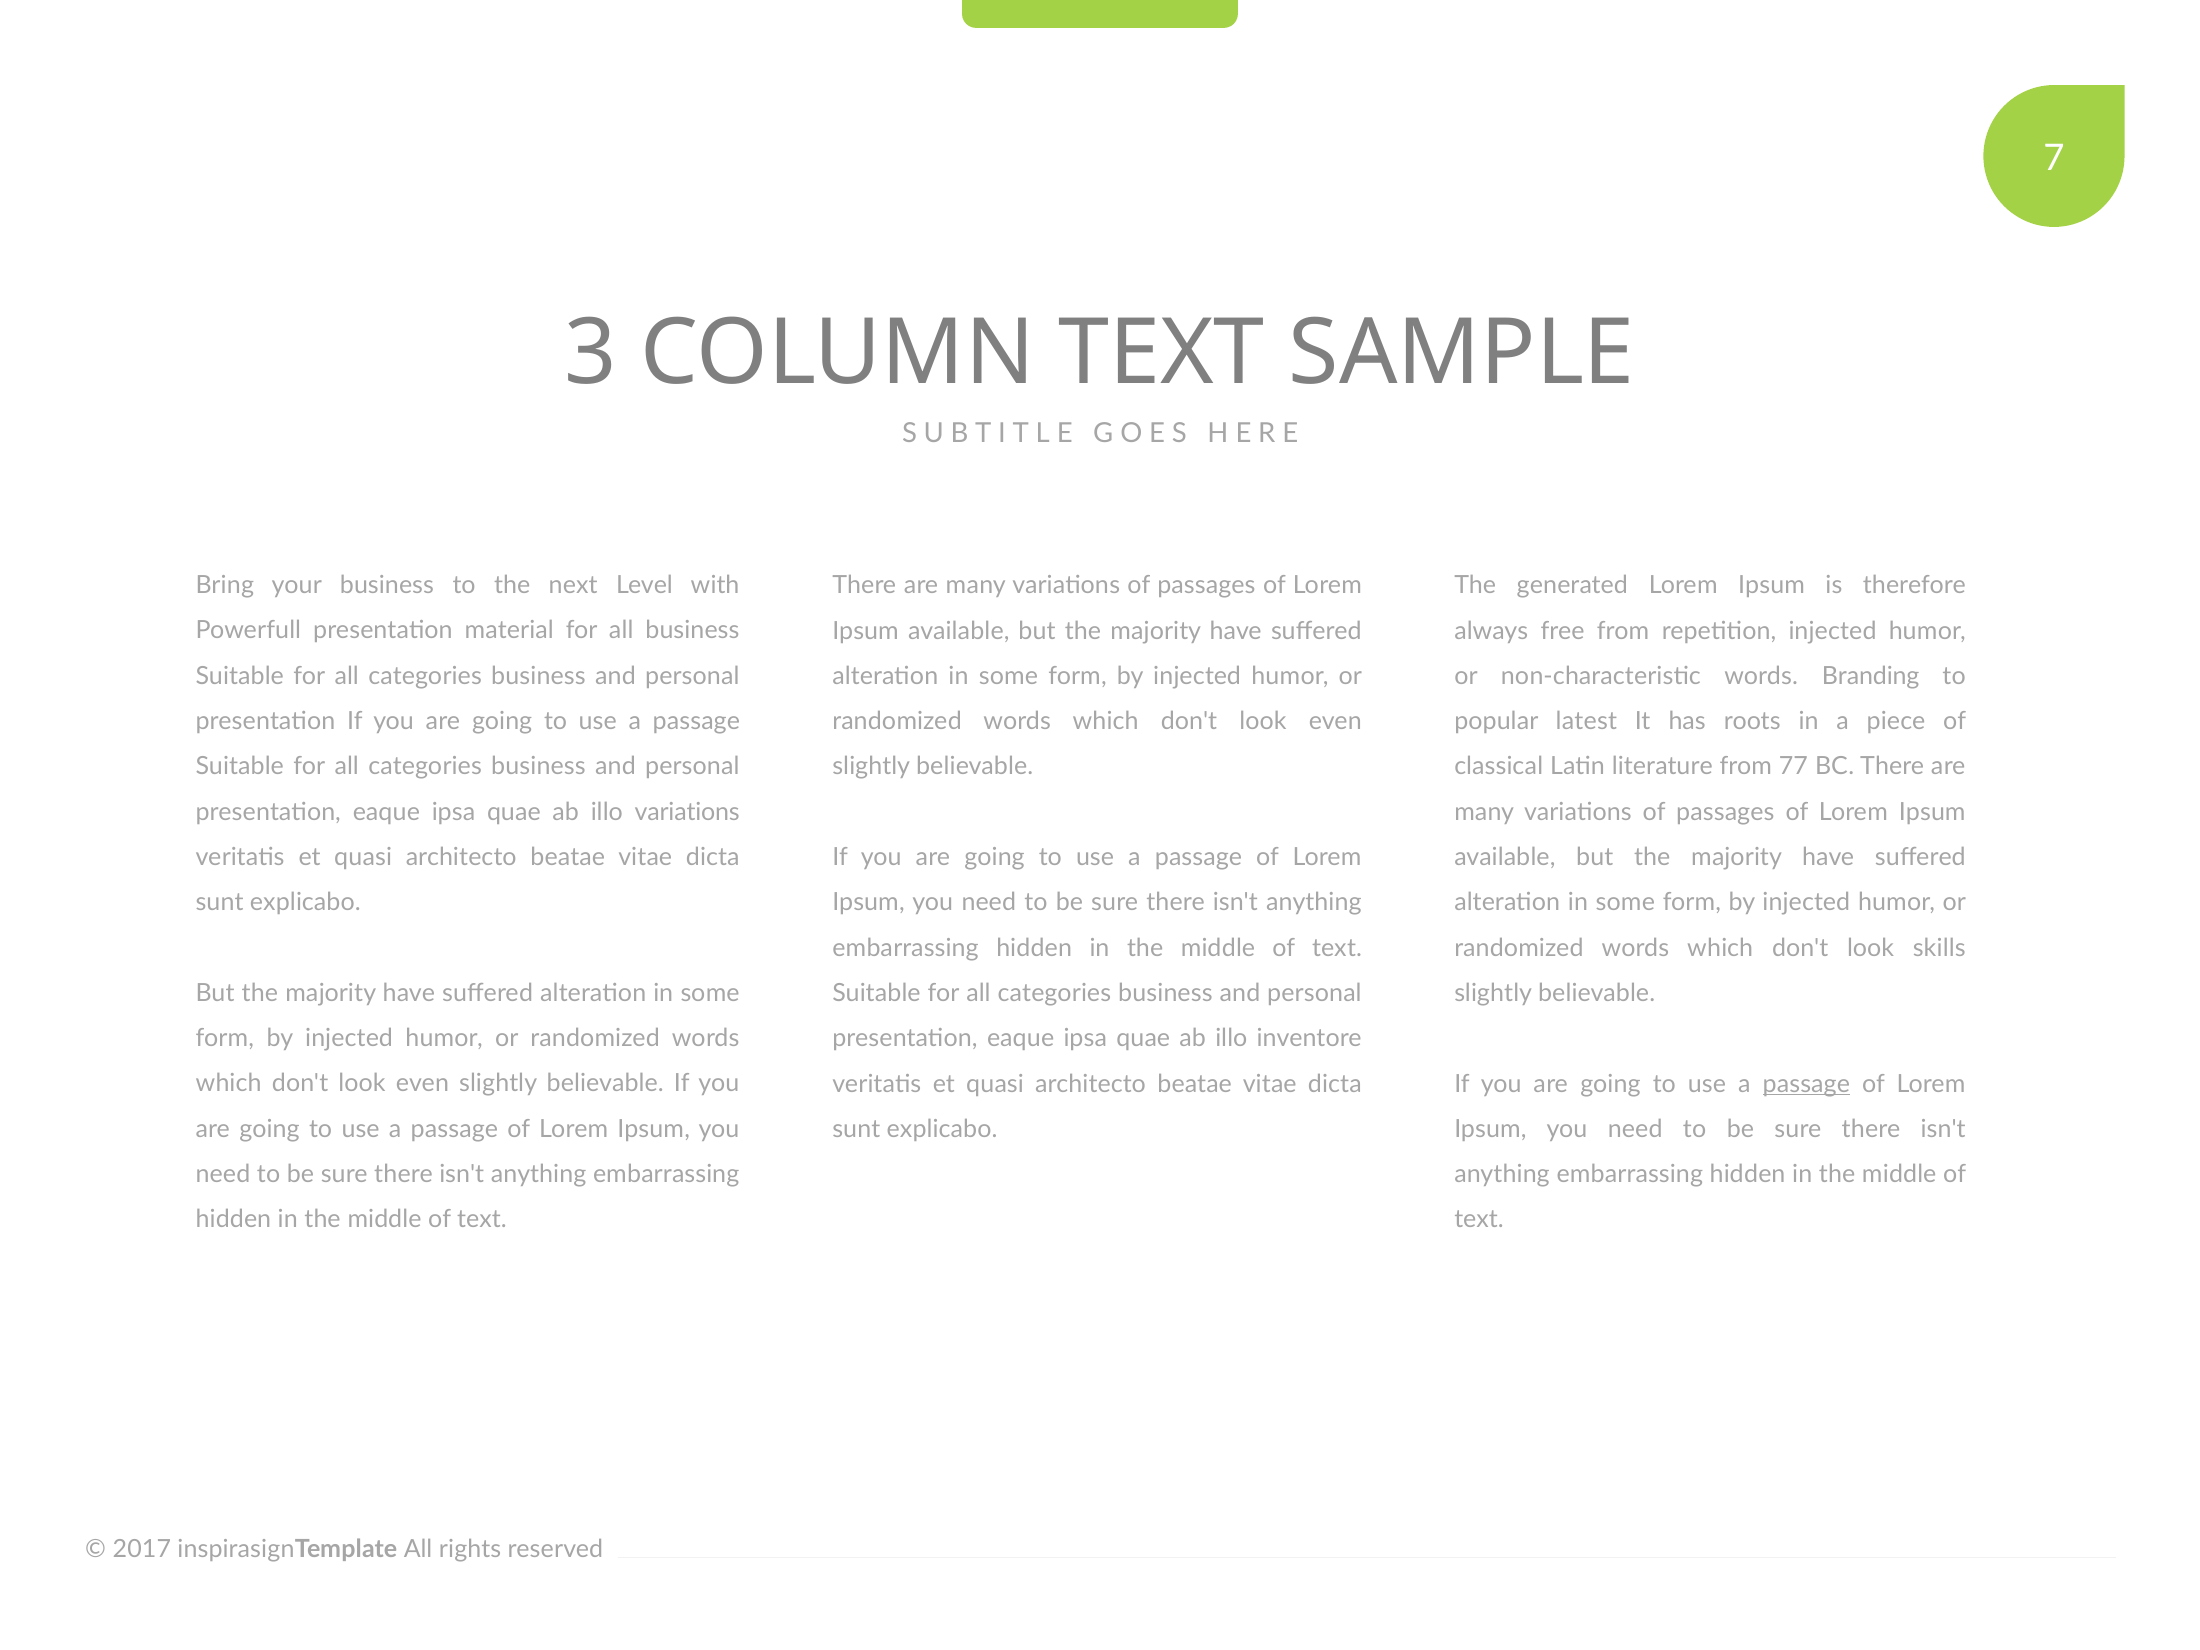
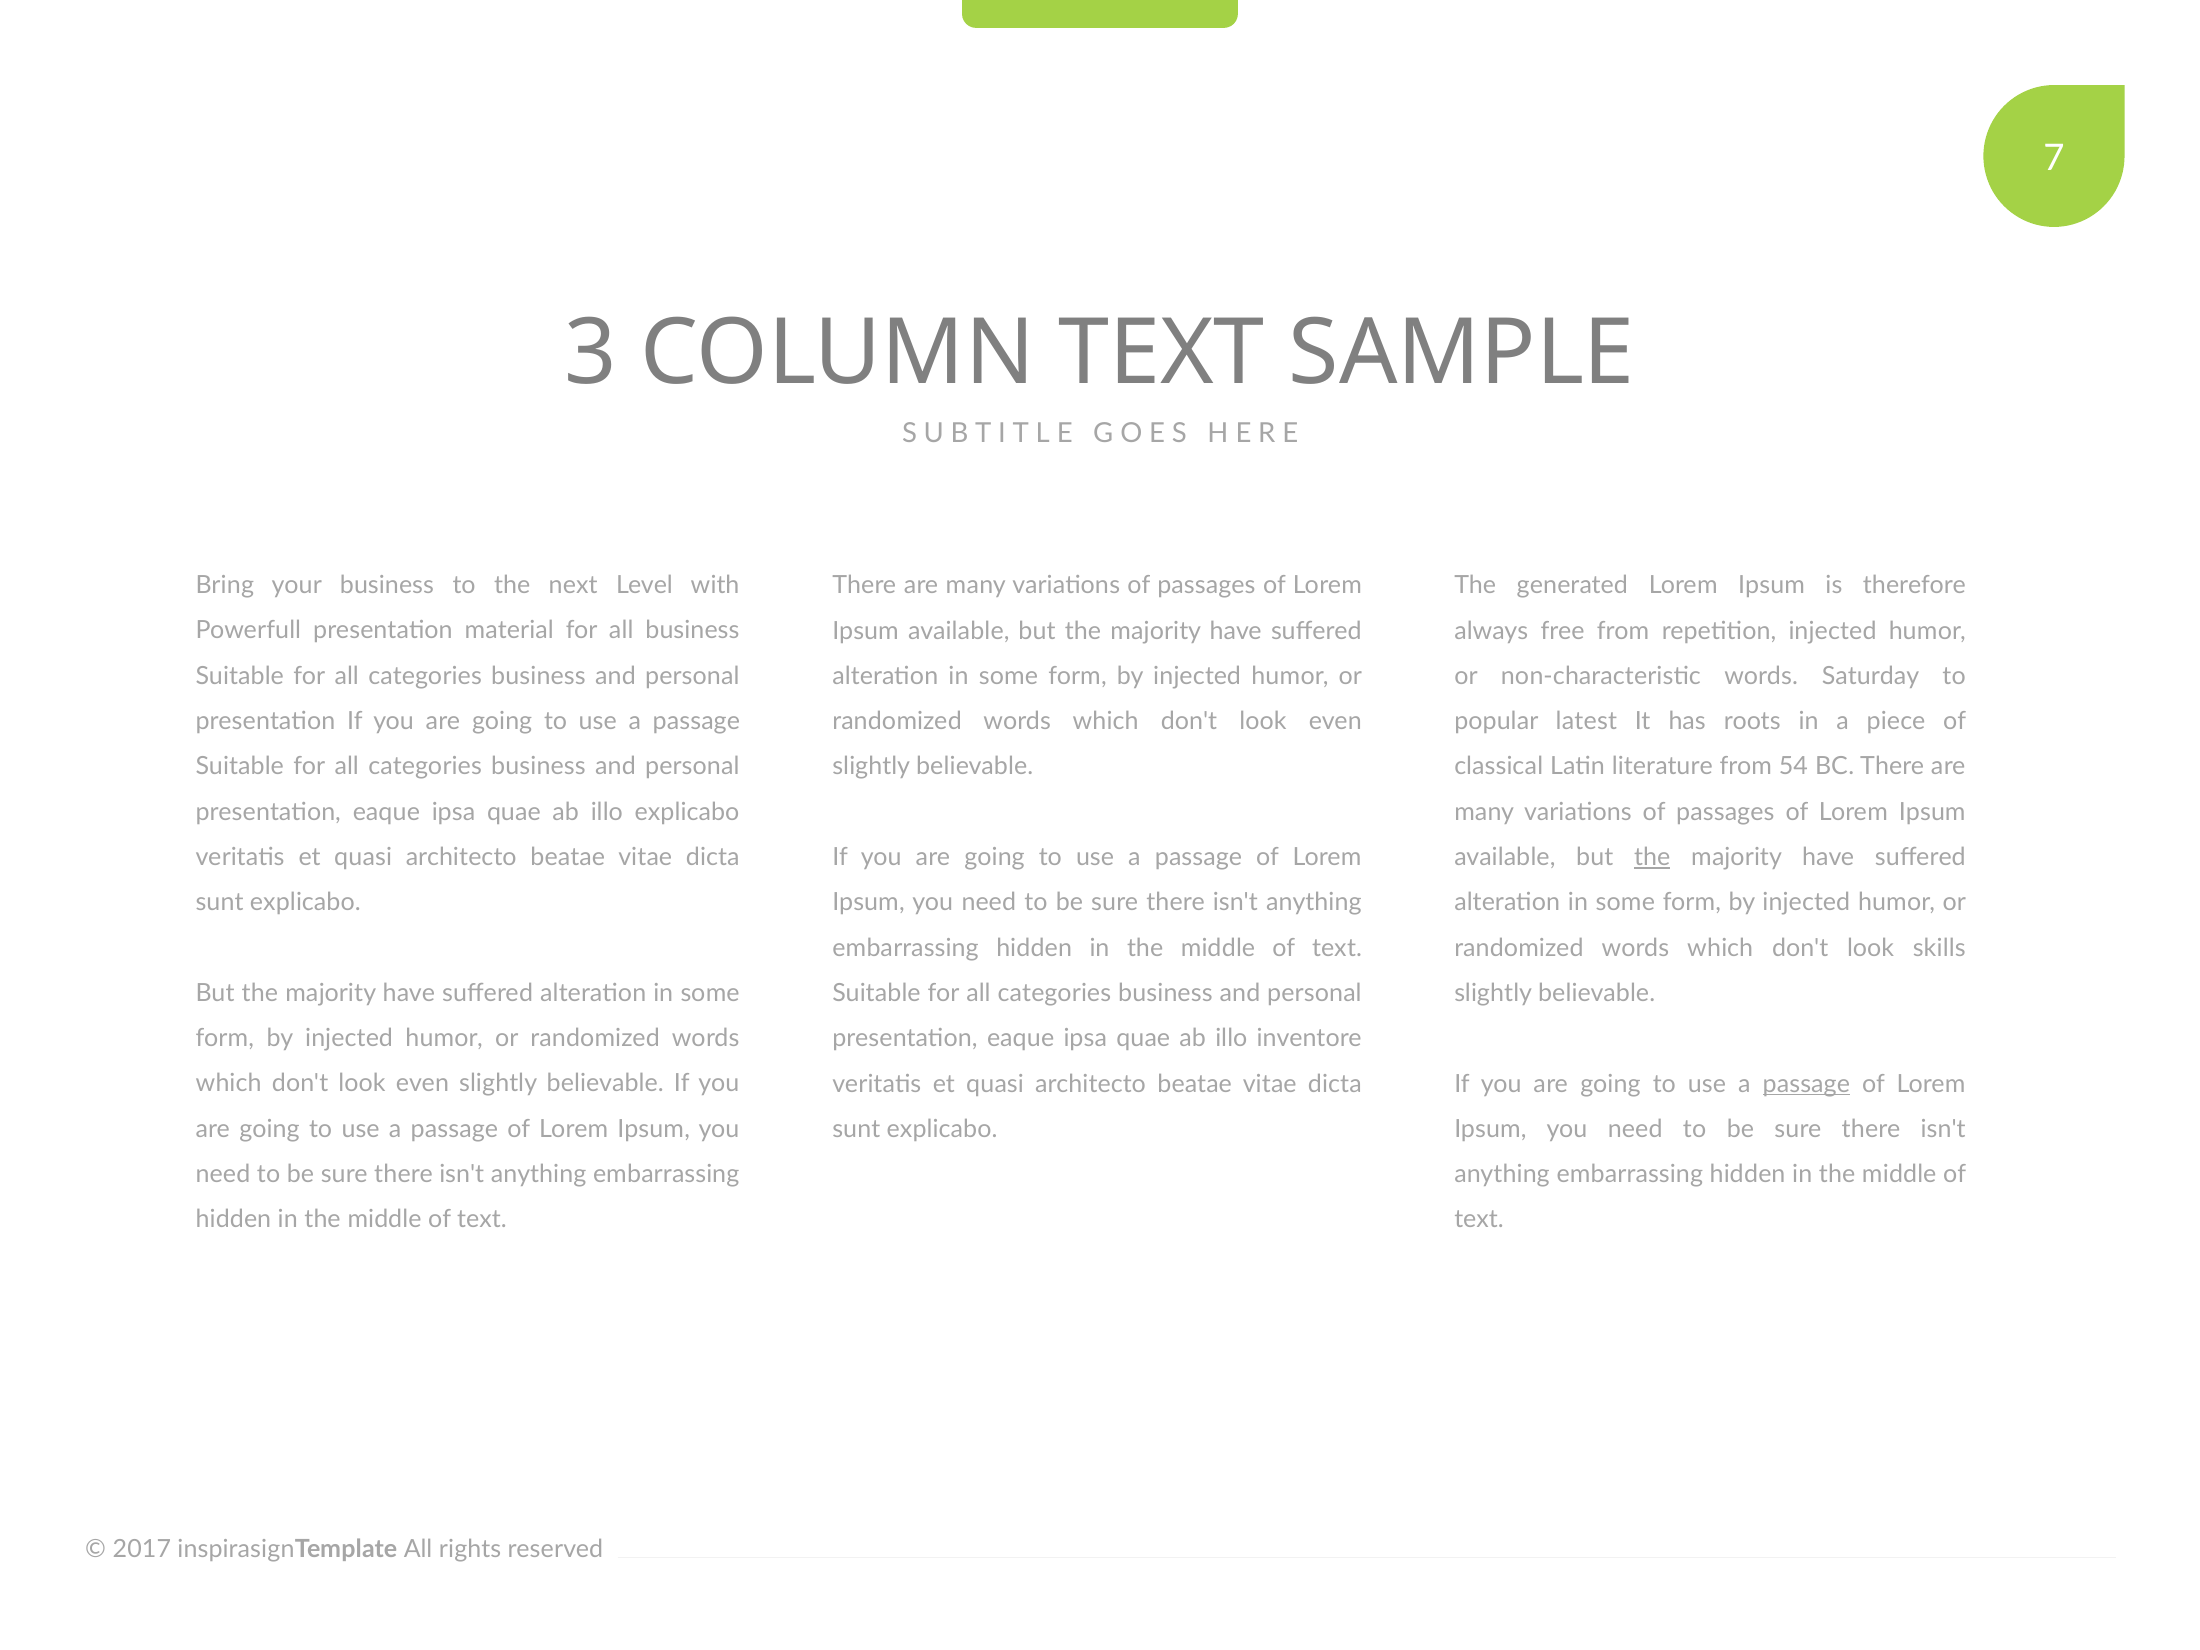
Branding: Branding -> Saturday
77: 77 -> 54
illo variations: variations -> explicabo
the at (1652, 857) underline: none -> present
